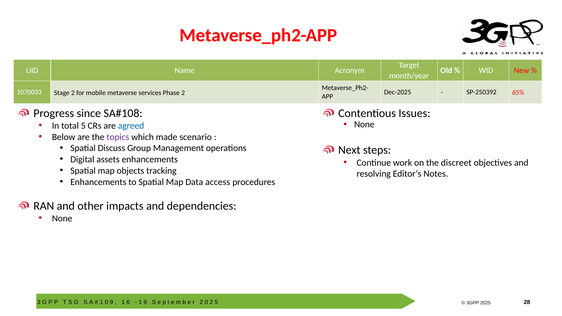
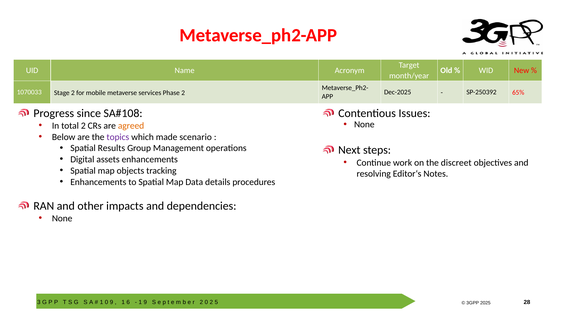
total 5: 5 -> 2
agreed colour: blue -> orange
Discuss: Discuss -> Results
access: access -> details
